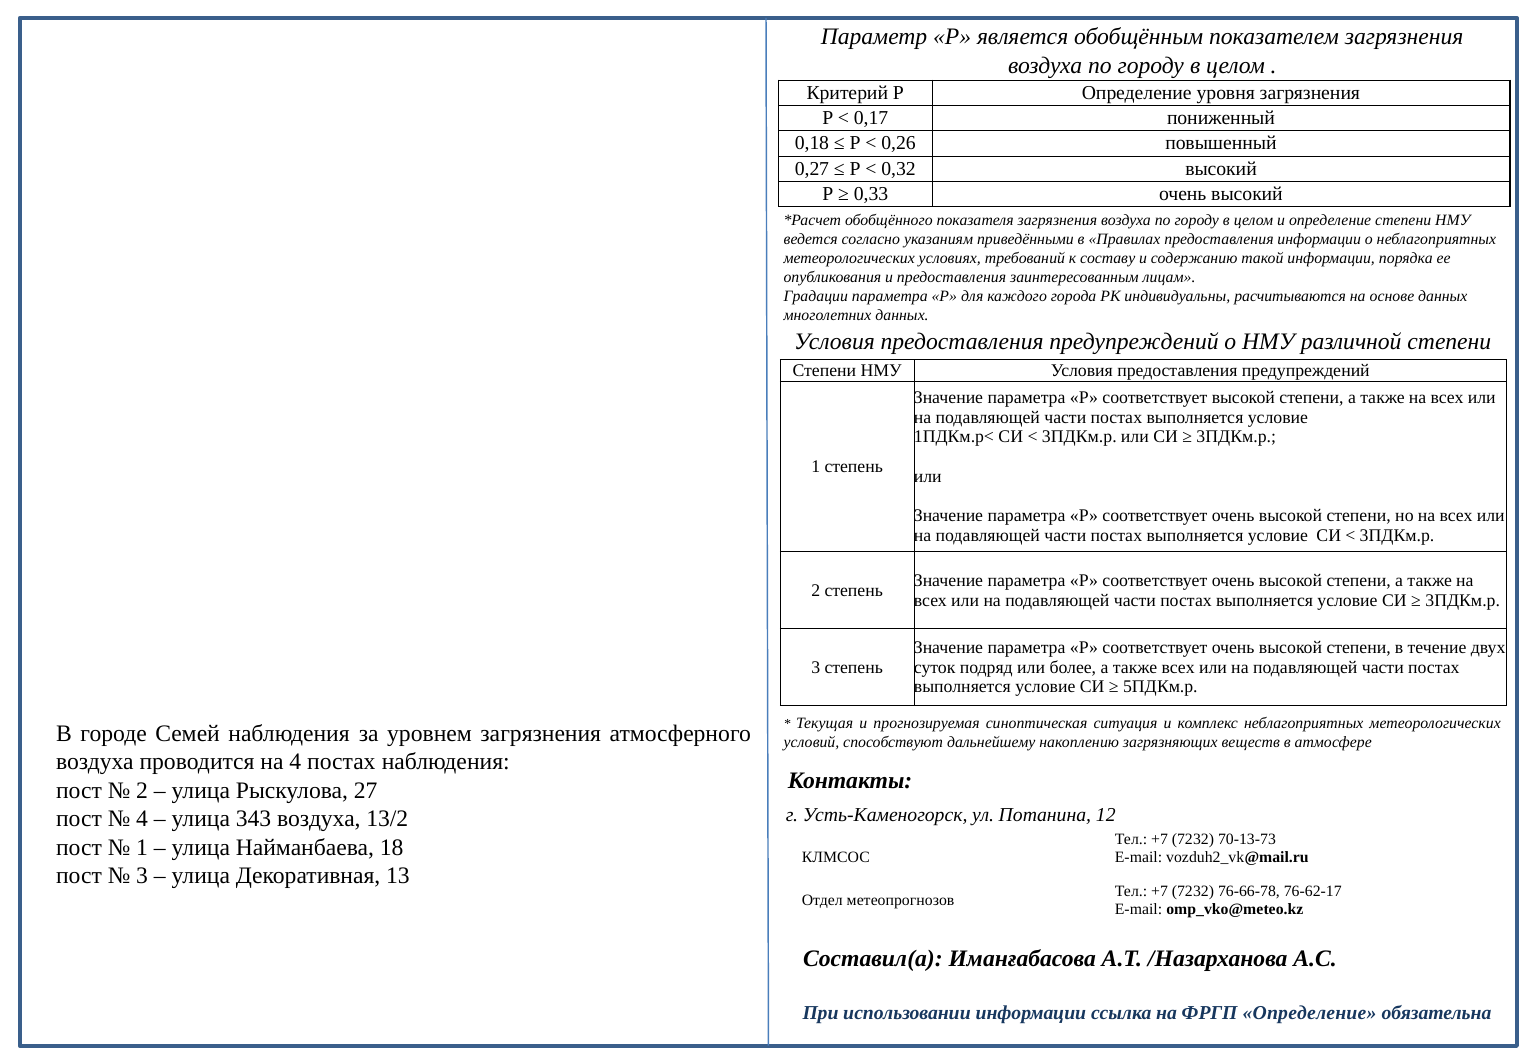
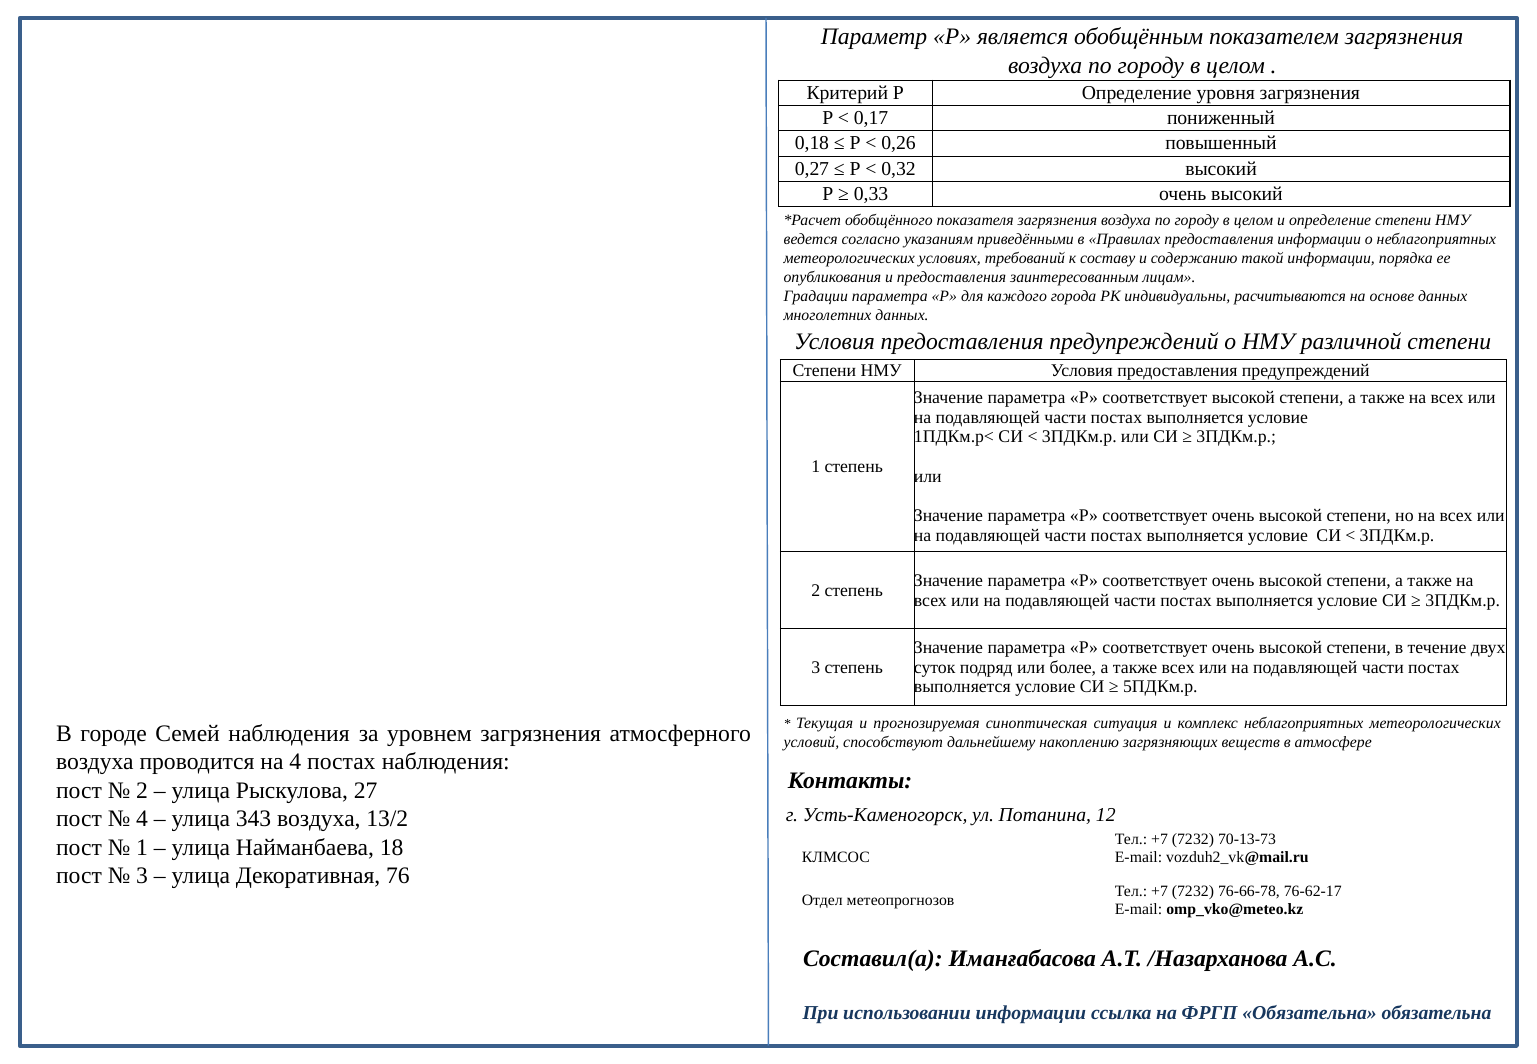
13: 13 -> 76
ФРГП Определение: Определение -> Обязательна
